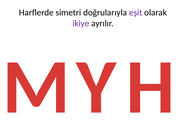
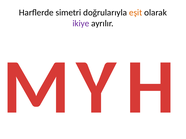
eşit colour: purple -> orange
